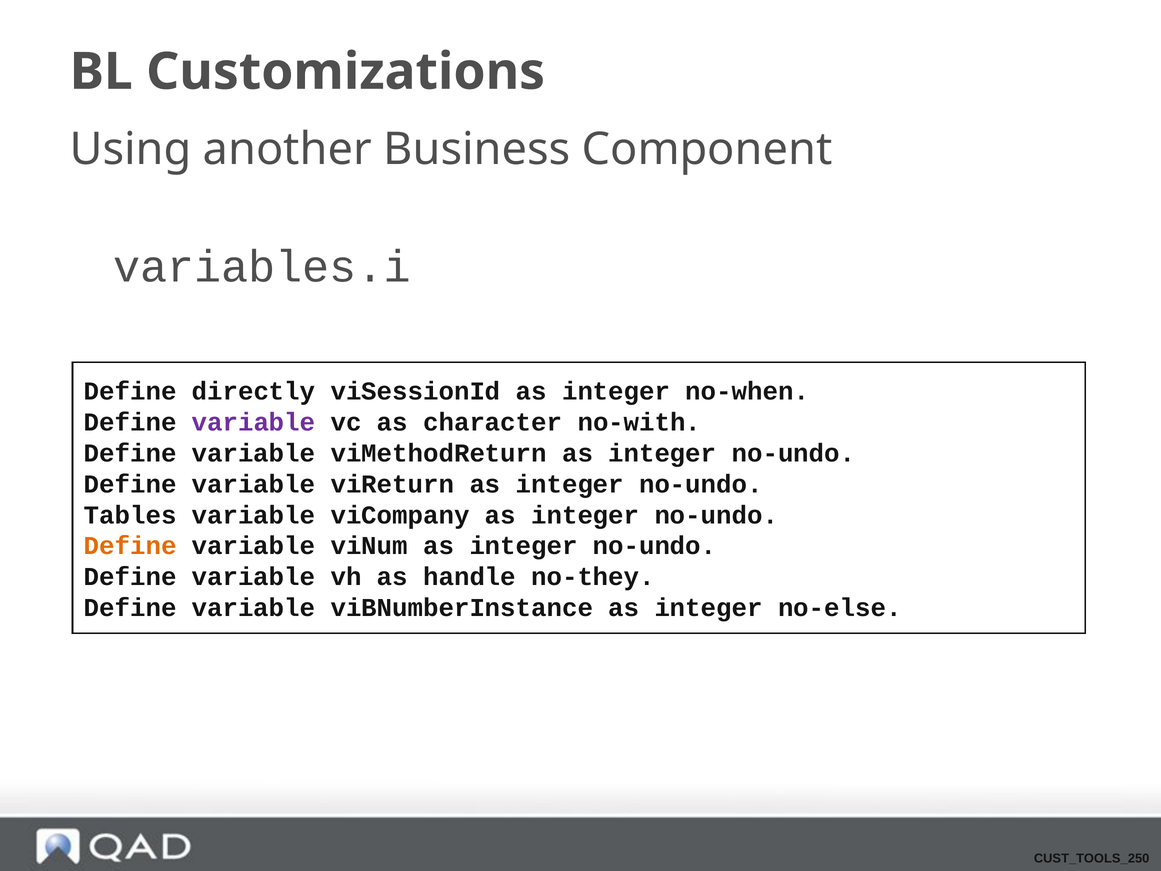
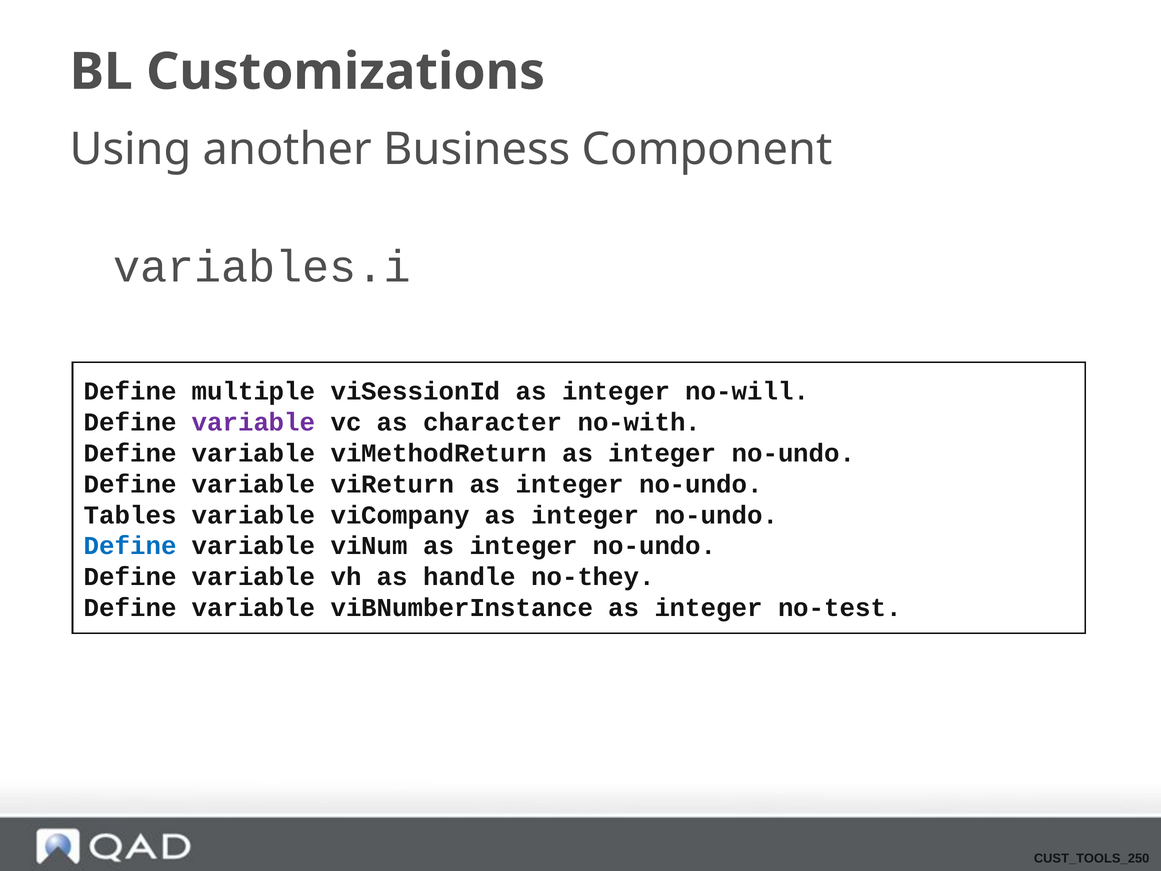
directly: directly -> multiple
no-when: no-when -> no-will
Define at (130, 546) colour: orange -> blue
no-else: no-else -> no-test
